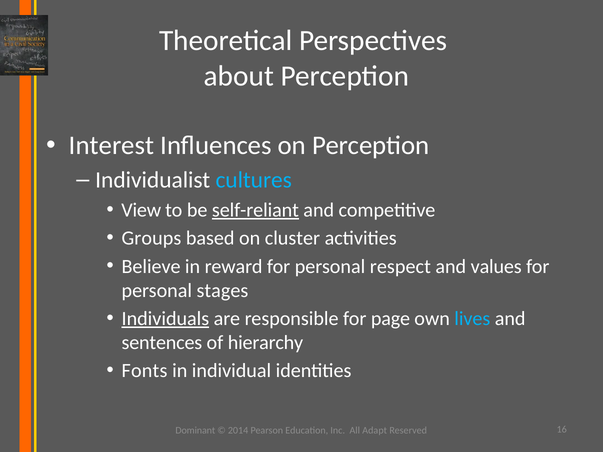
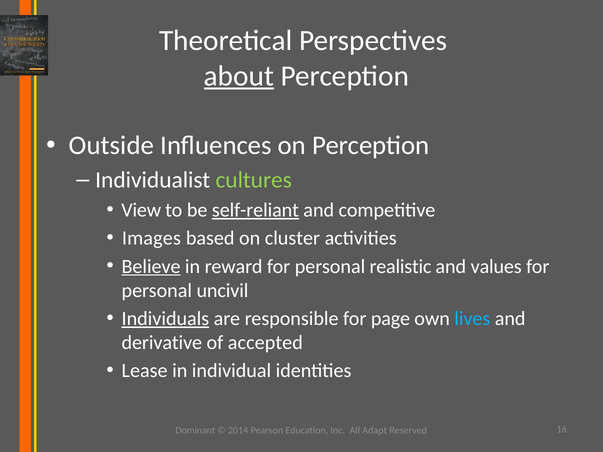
about underline: none -> present
Interest: Interest -> Outside
cultures colour: light blue -> light green
Groups: Groups -> Images
Believe underline: none -> present
respect: respect -> realistic
stages: stages -> uncivil
sentences: sentences -> derivative
hierarchy: hierarchy -> accepted
Fonts: Fonts -> Lease
